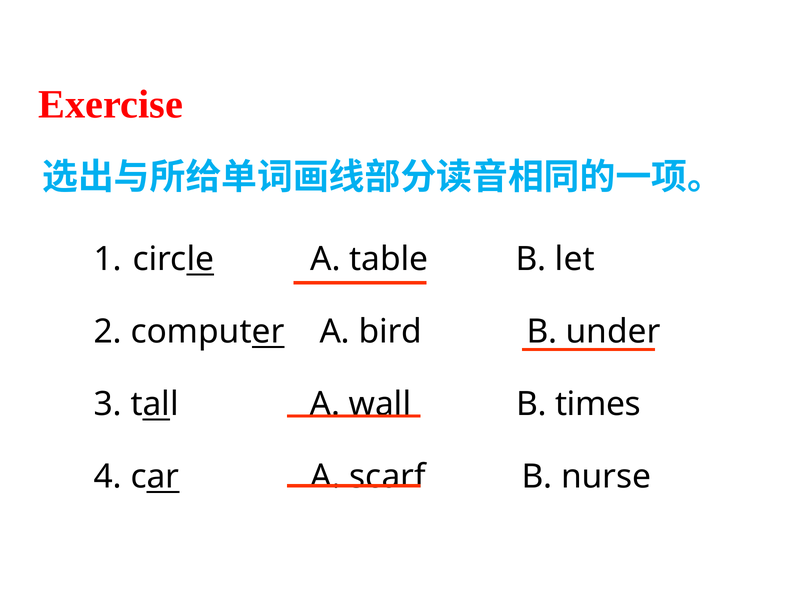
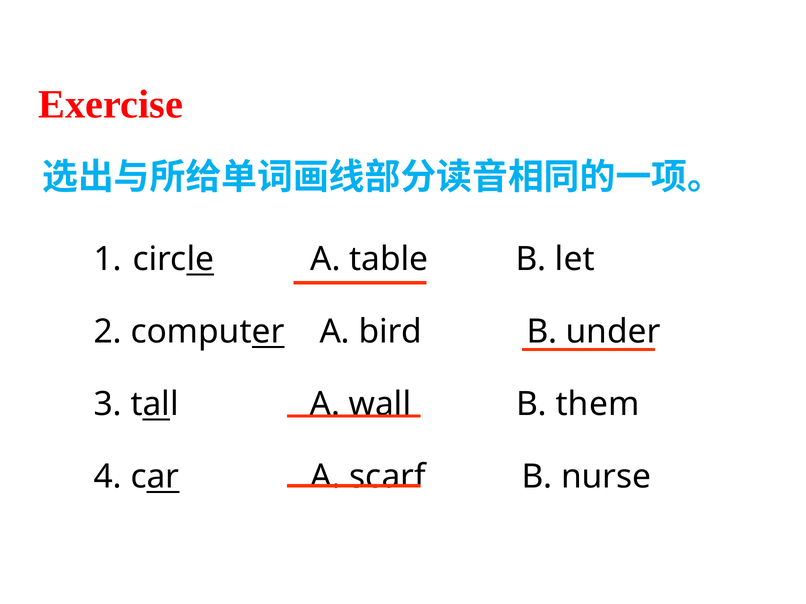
times: times -> them
